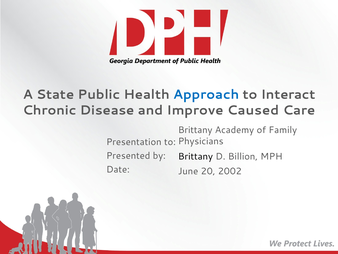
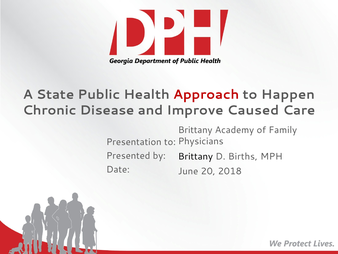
Approach colour: blue -> red
Interact: Interact -> Happen
Billion: Billion -> Births
2002: 2002 -> 2018
